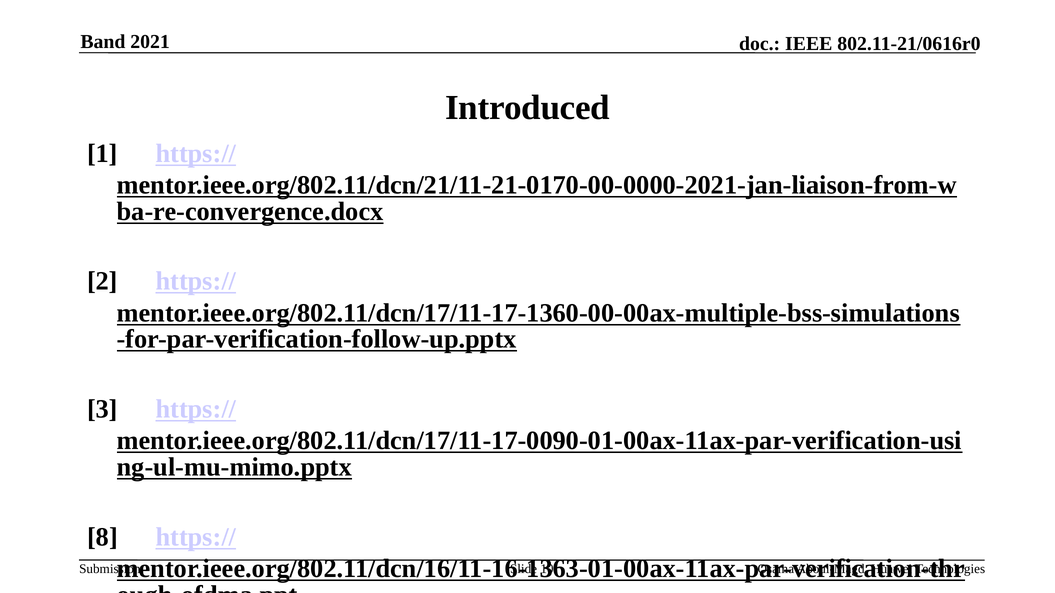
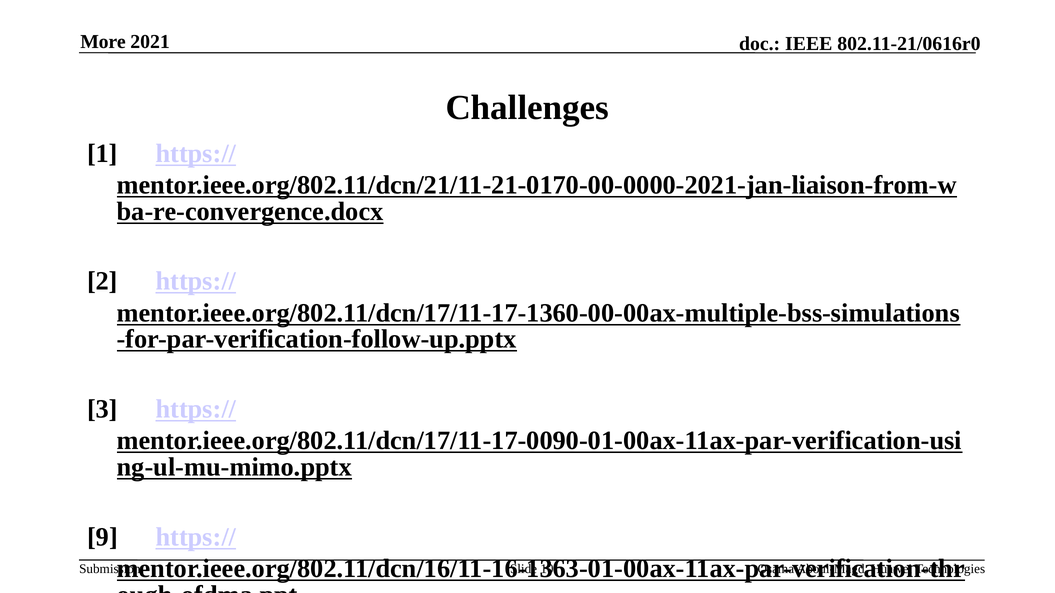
Band: Band -> More
Introduced: Introduced -> Challenges
8: 8 -> 9
